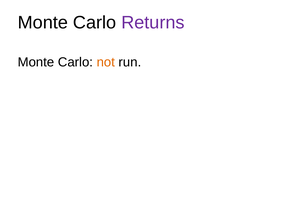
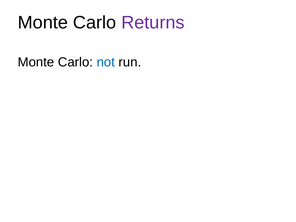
not colour: orange -> blue
